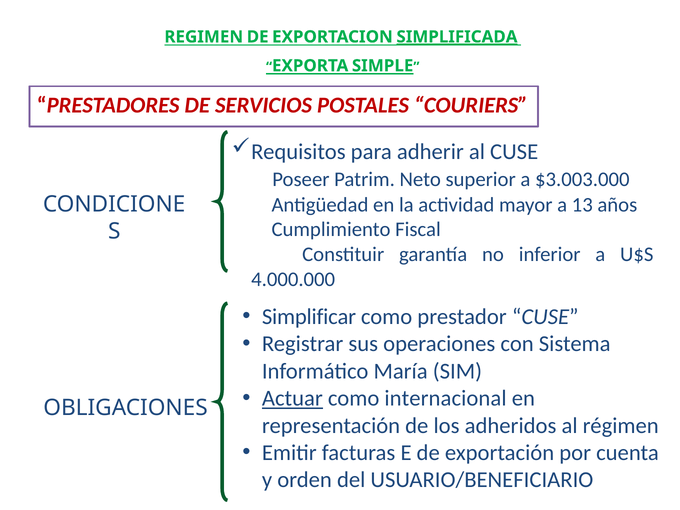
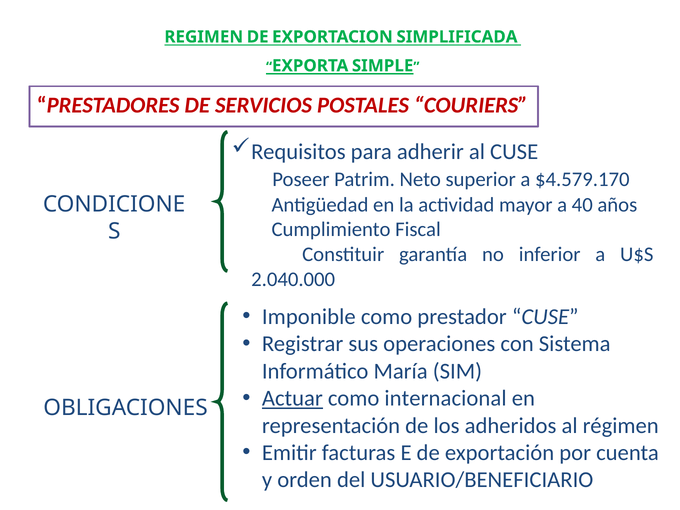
SIMPLIFICADA underline: present -> none
$3.003.000: $3.003.000 -> $4.579.170
13: 13 -> 40
4.000.000: 4.000.000 -> 2.040.000
Simplificar: Simplificar -> Imponible
